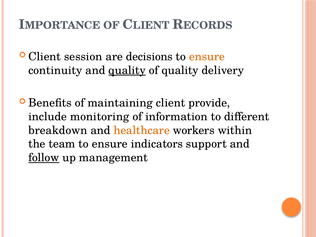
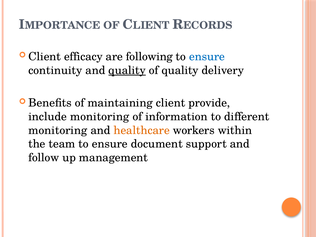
session: session -> efficacy
decisions: decisions -> following
ensure at (207, 57) colour: orange -> blue
breakdown at (58, 130): breakdown -> monitoring
indicators: indicators -> document
follow underline: present -> none
